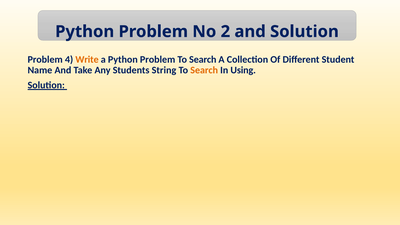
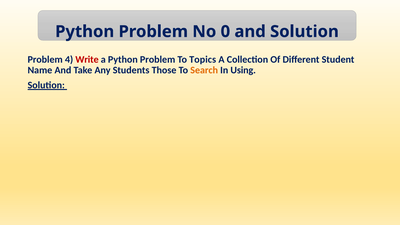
2: 2 -> 0
Write colour: orange -> red
Search at (203, 59): Search -> Topics
String: String -> Those
